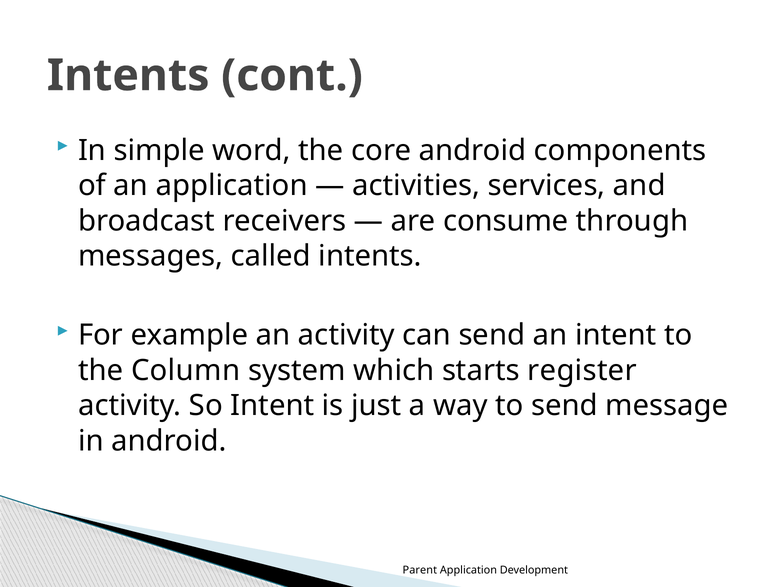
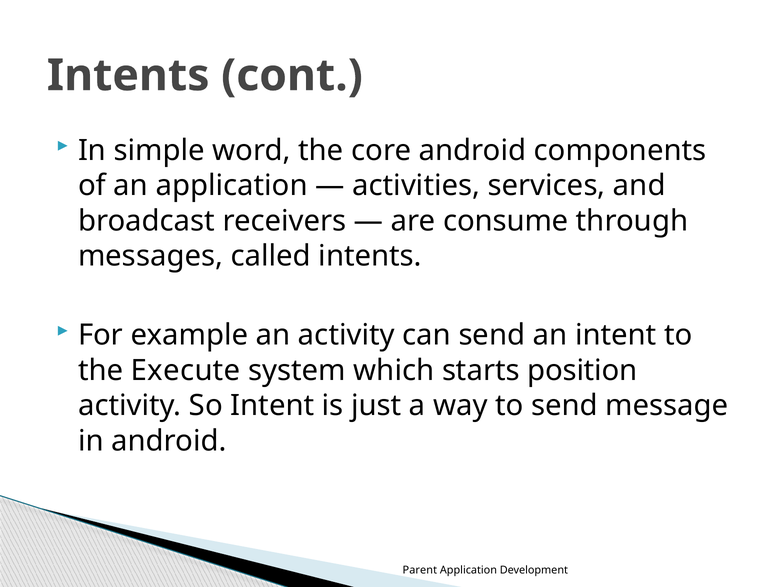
Column: Column -> Execute
register: register -> position
